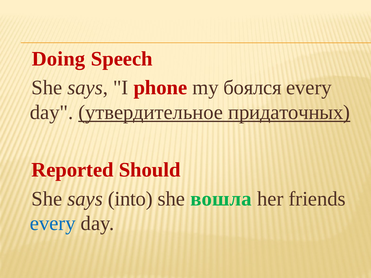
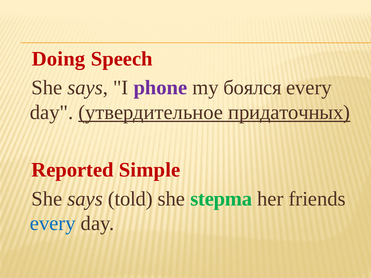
phone colour: red -> purple
Should: Should -> Simple
into: into -> told
вошла: вошла -> stepma
